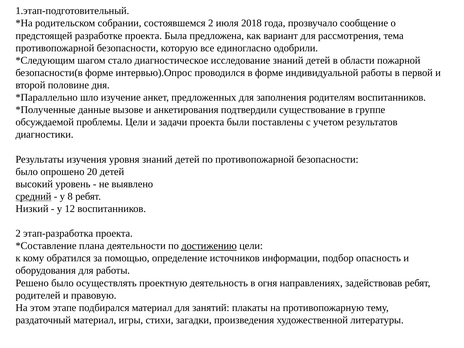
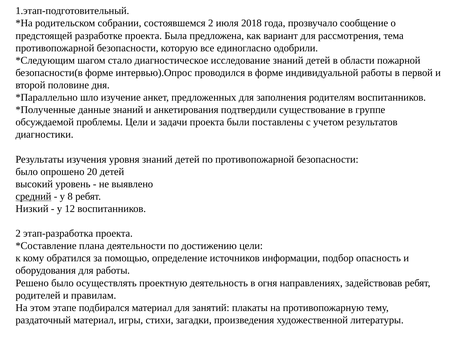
данные вызове: вызове -> знаний
достижению underline: present -> none
правовую: правовую -> правилам
